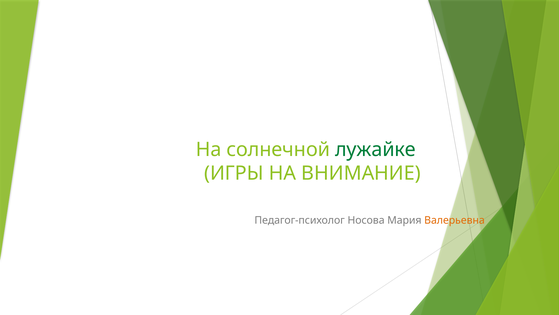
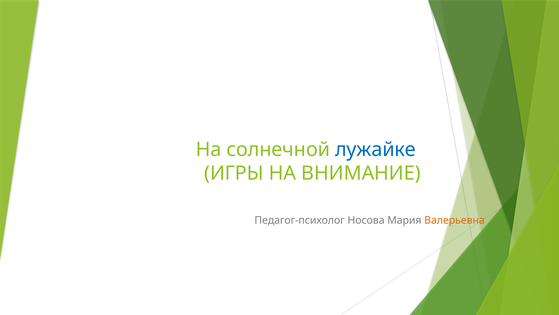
лужайке colour: green -> blue
